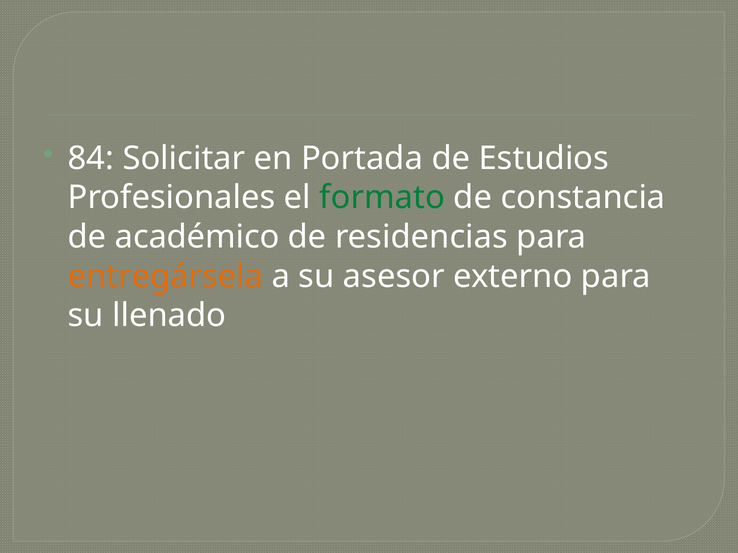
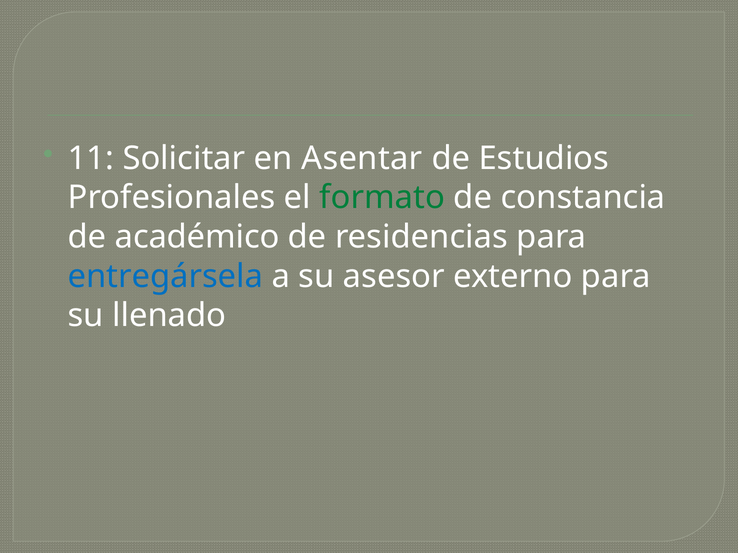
84: 84 -> 11
Portada: Portada -> Asentar
entregársela colour: orange -> blue
